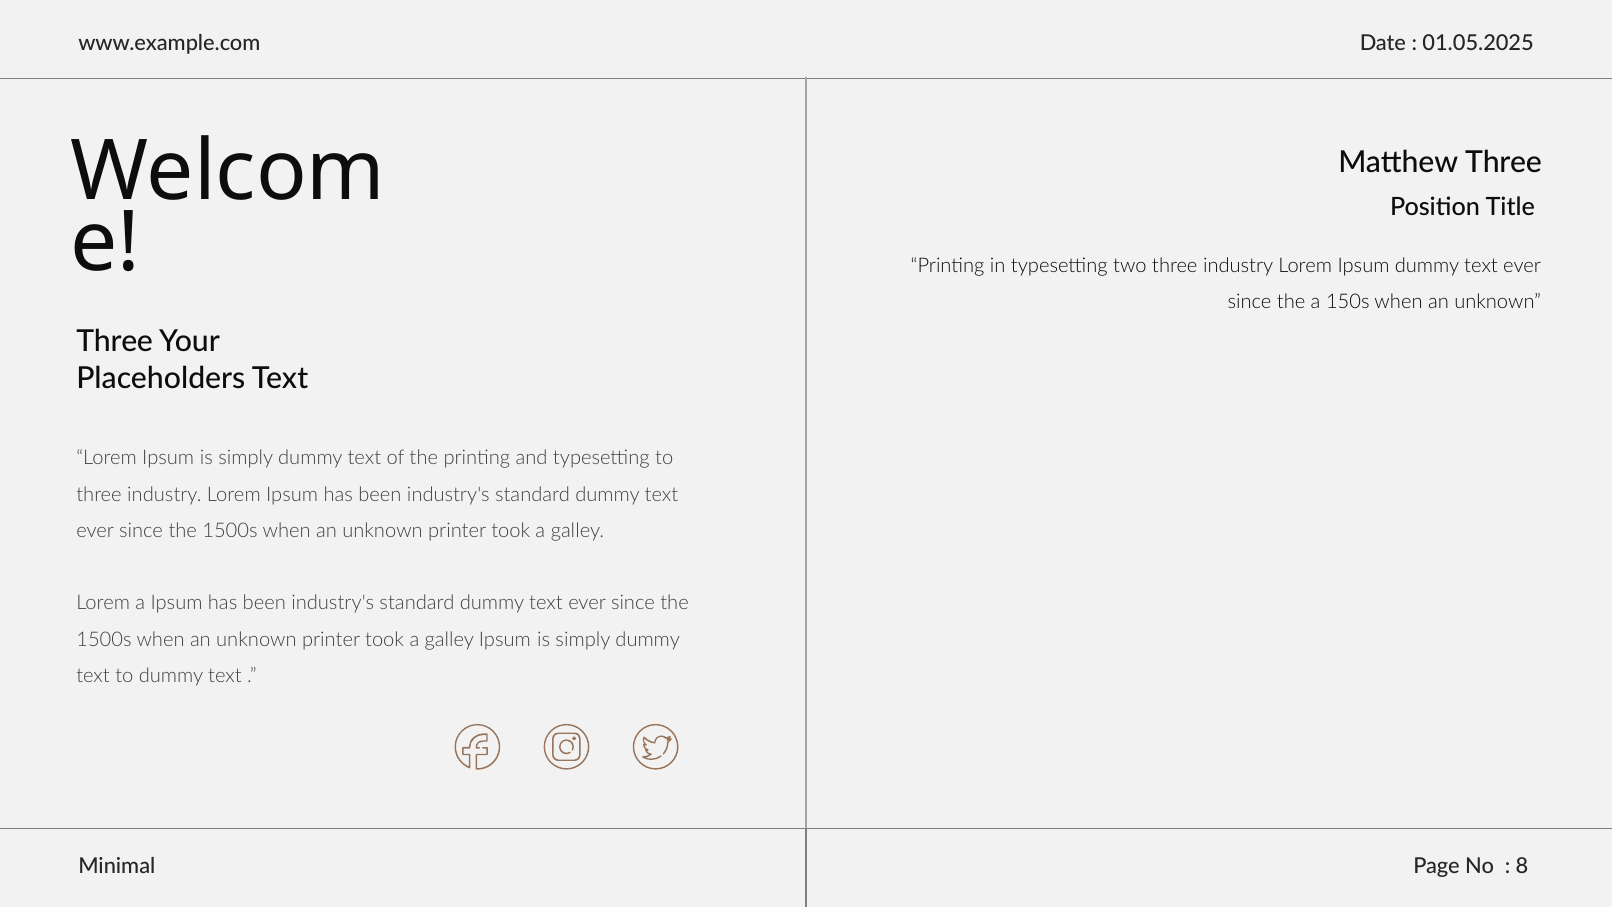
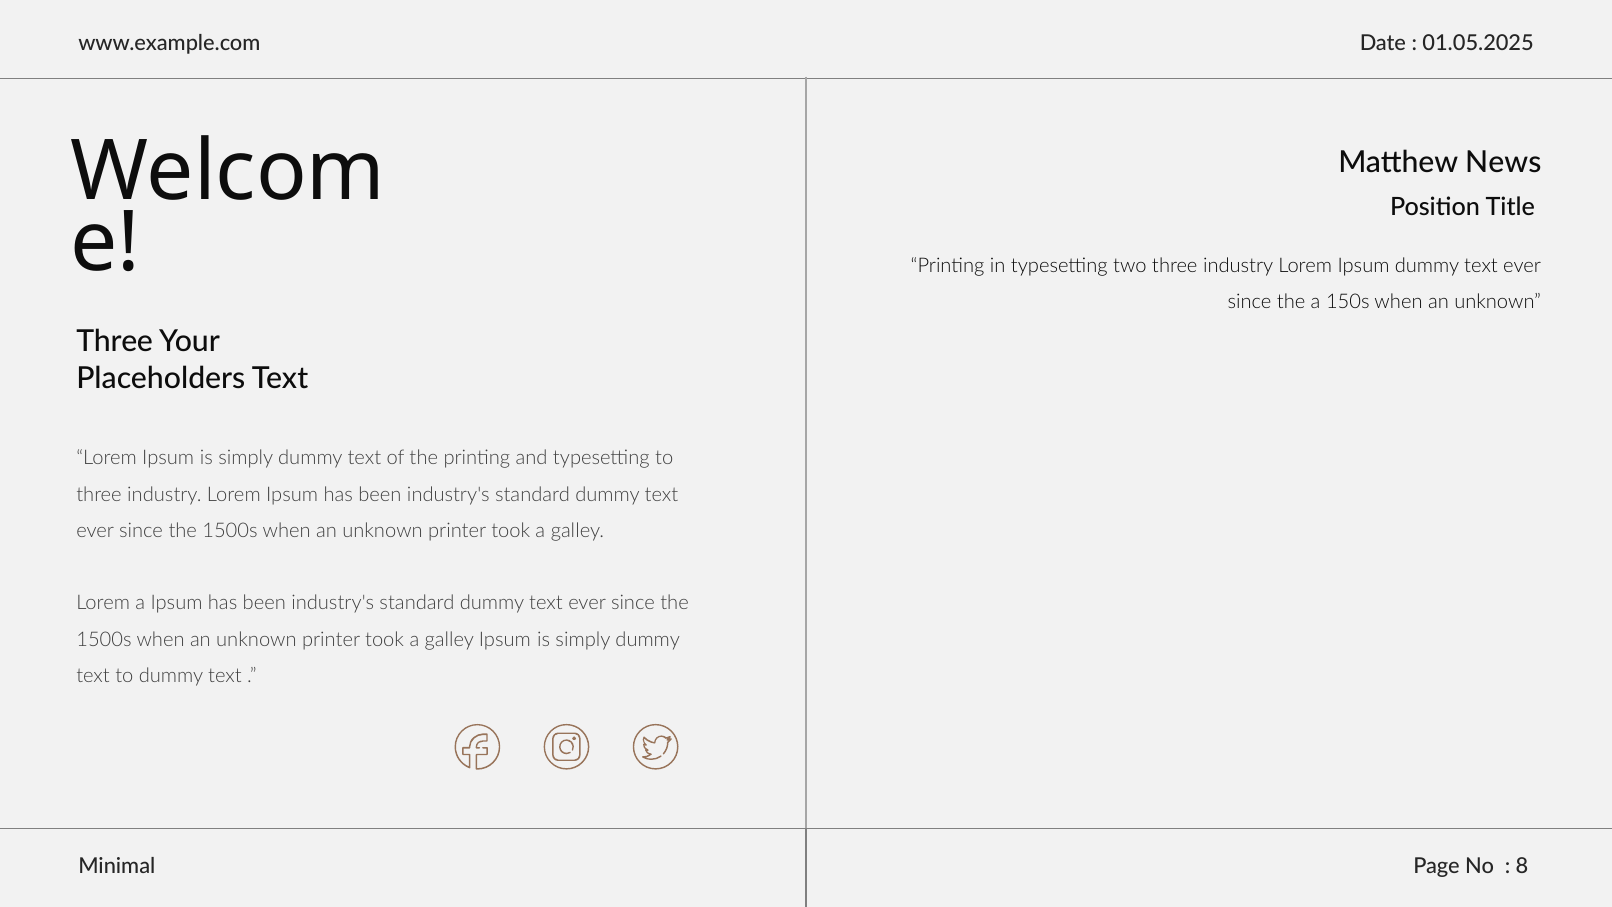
Matthew Three: Three -> News
